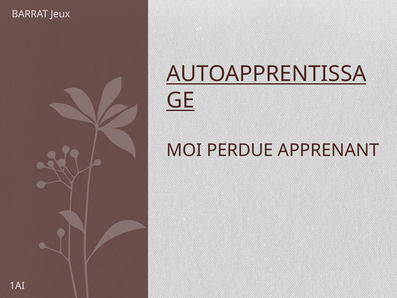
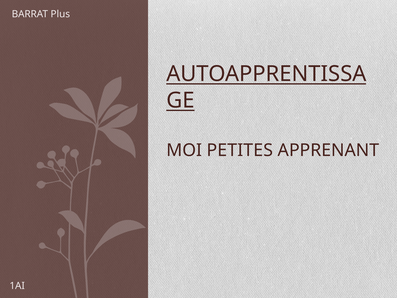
Jeux: Jeux -> Plus
PERDUE: PERDUE -> PETITES
